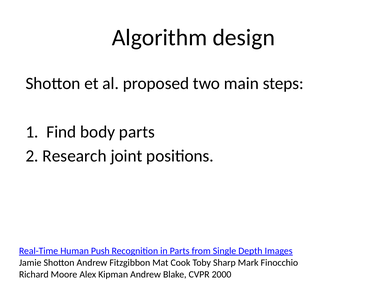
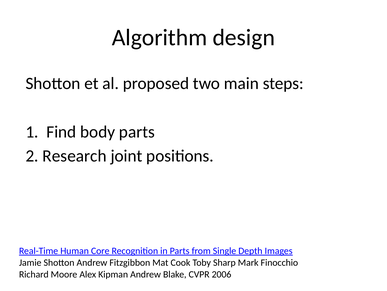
Push: Push -> Core
2000: 2000 -> 2006
